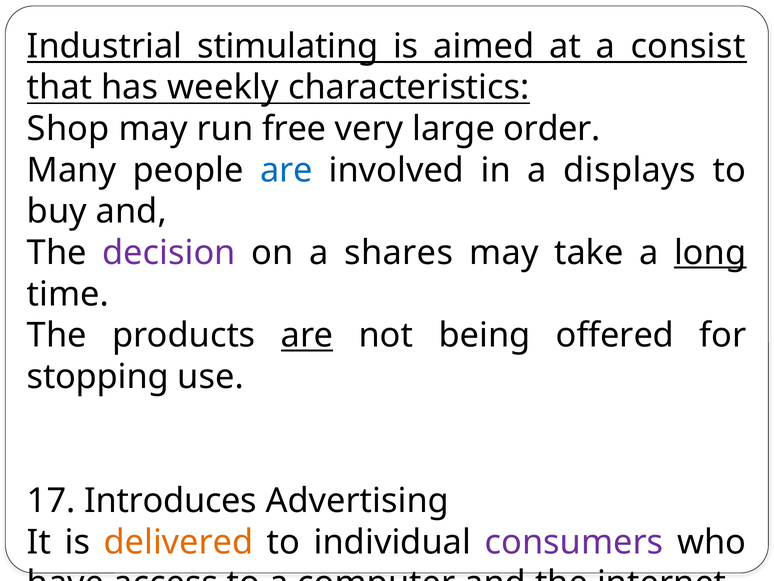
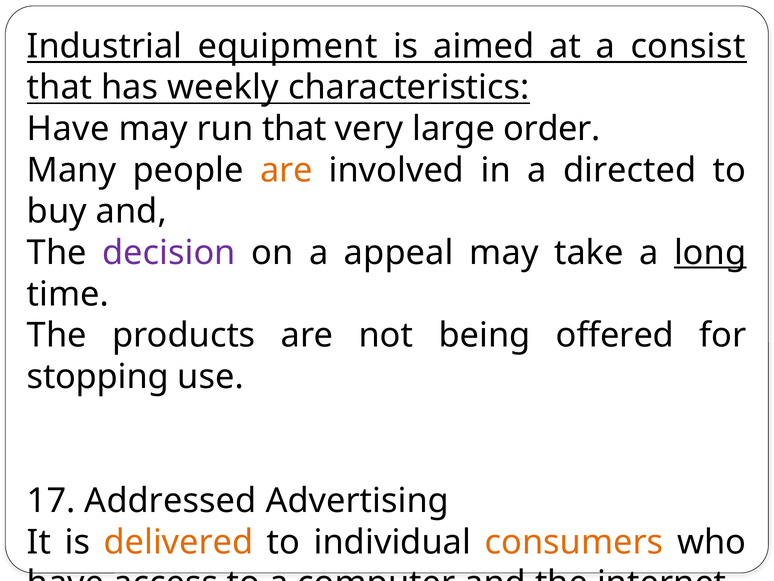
stimulating: stimulating -> equipment
Shop at (68, 129): Shop -> Have
run free: free -> that
are at (286, 170) colour: blue -> orange
displays: displays -> directed
shares: shares -> appeal
are at (307, 335) underline: present -> none
Introduces: Introduces -> Addressed
consumers colour: purple -> orange
